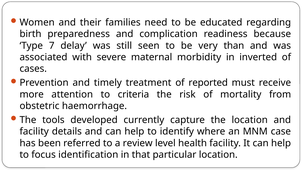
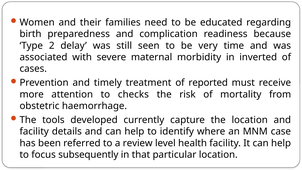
7: 7 -> 2
than: than -> time
criteria: criteria -> checks
identification: identification -> subsequently
